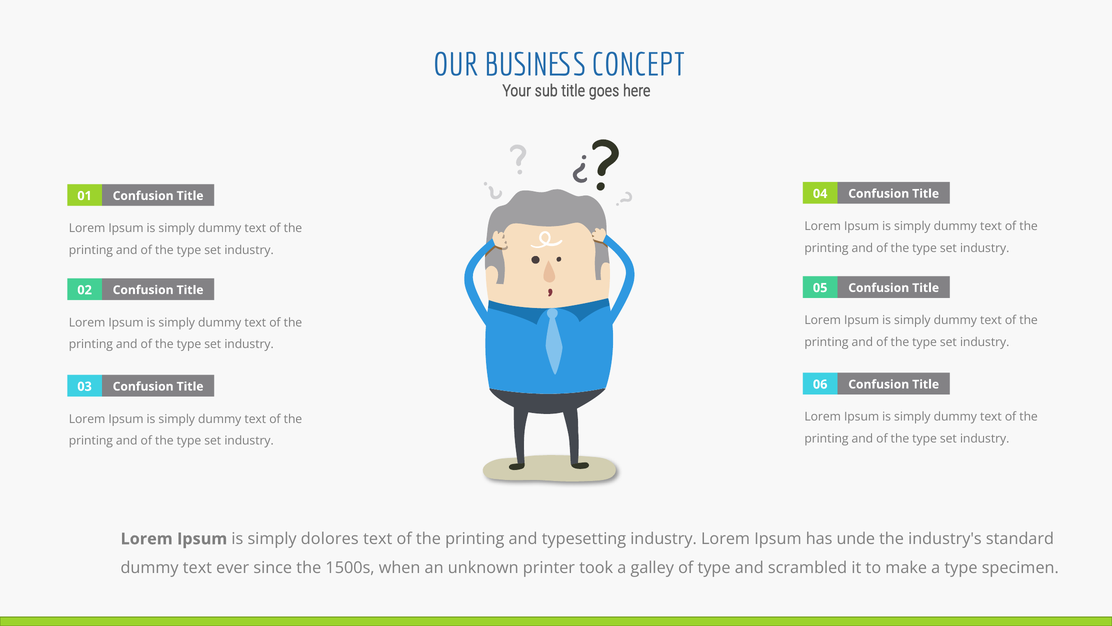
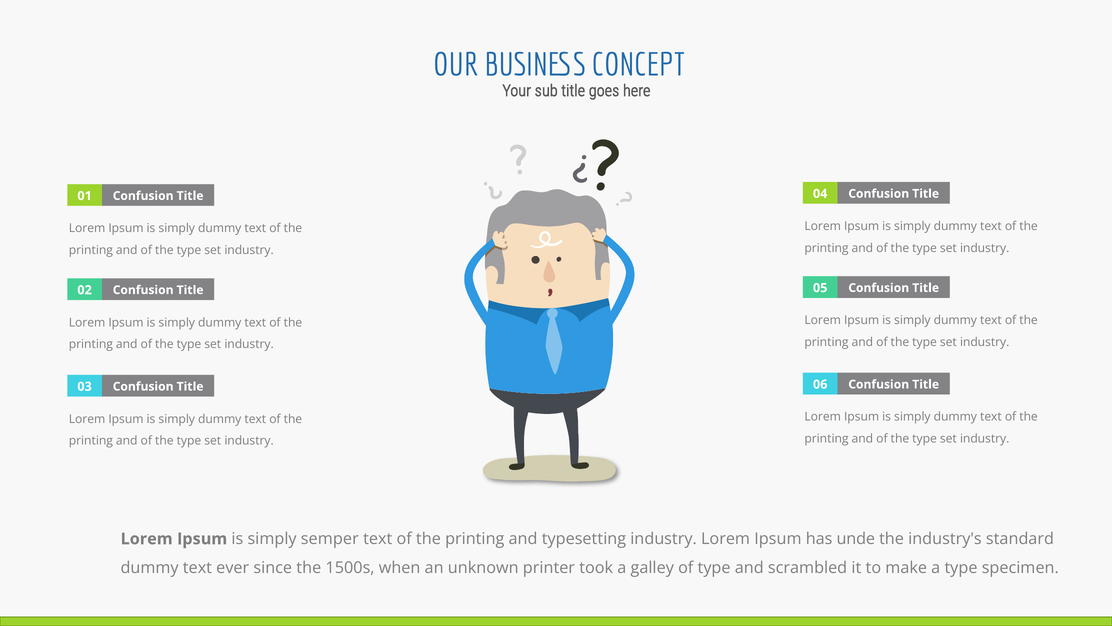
dolores: dolores -> semper
